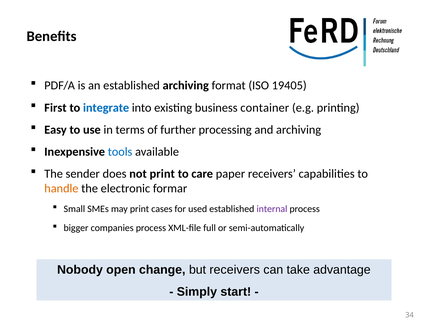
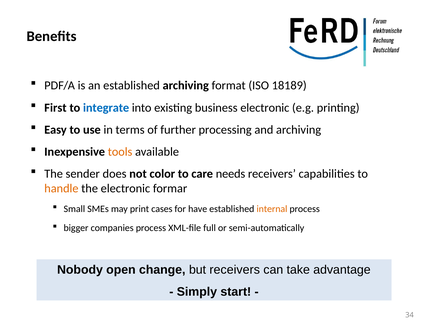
19405: 19405 -> 18189
business container: container -> electronic
tools colour: blue -> orange
not print: print -> color
paper: paper -> needs
used: used -> have
internal colour: purple -> orange
